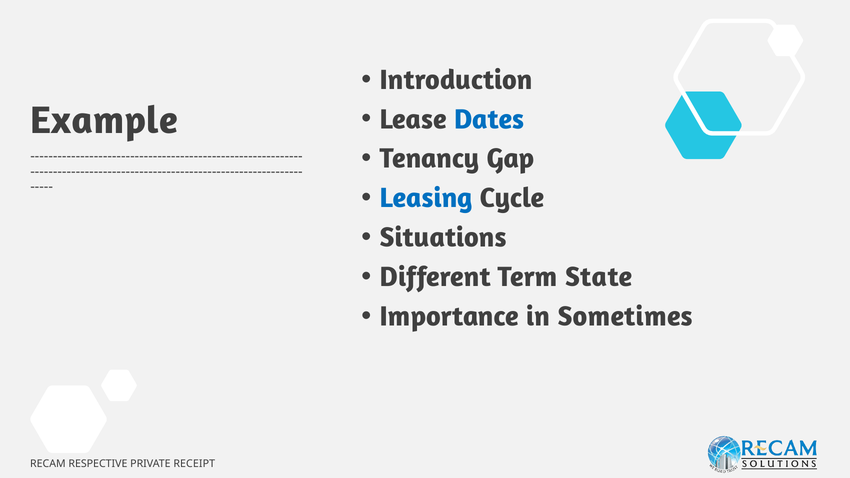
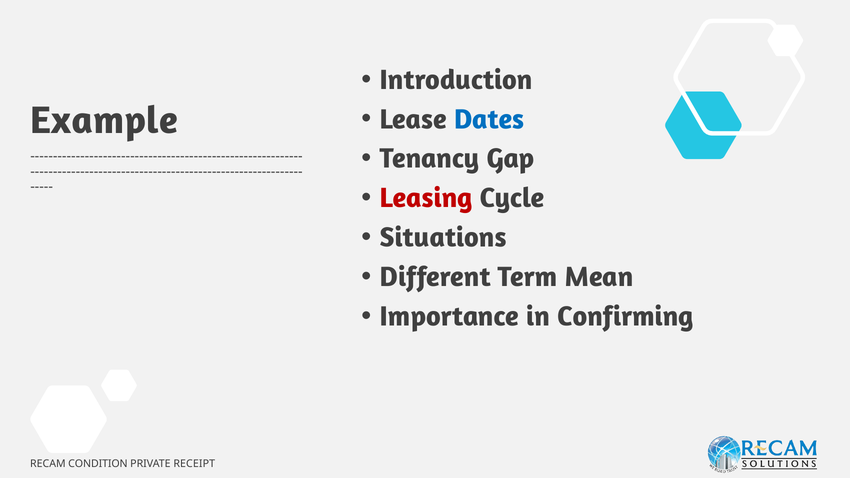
Leasing colour: blue -> red
State: State -> Mean
Sometimes: Sometimes -> Confirming
RESPECTIVE: RESPECTIVE -> CONDITION
